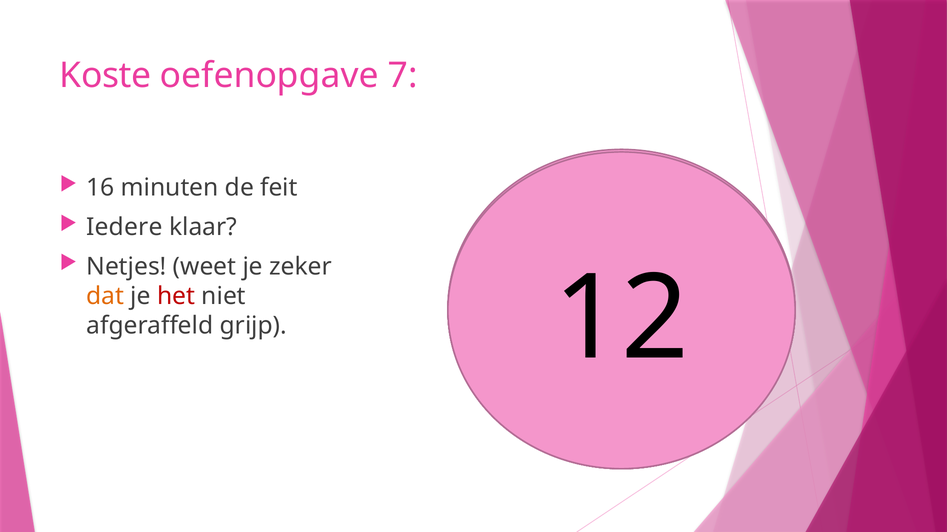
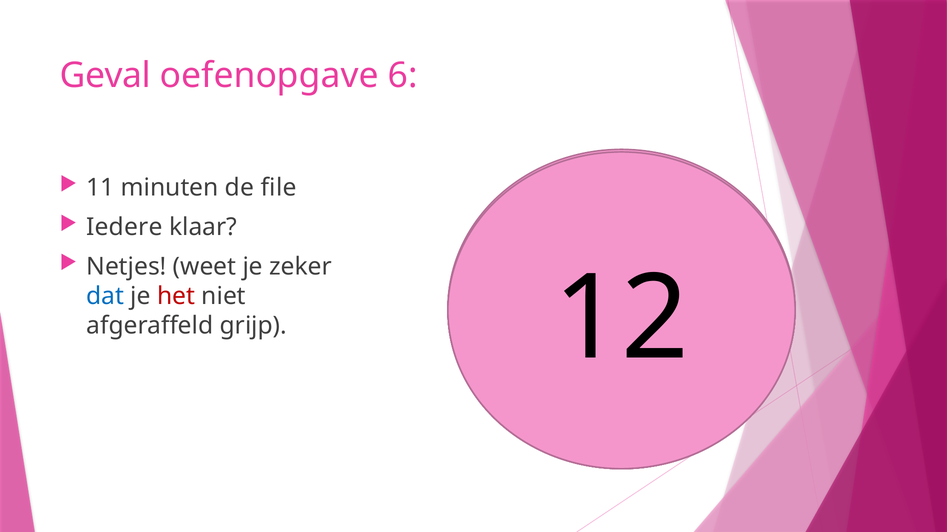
Koste: Koste -> Geval
7: 7 -> 6
16 at (100, 188): 16 -> 11
feit: feit -> file
dat colour: orange -> blue
